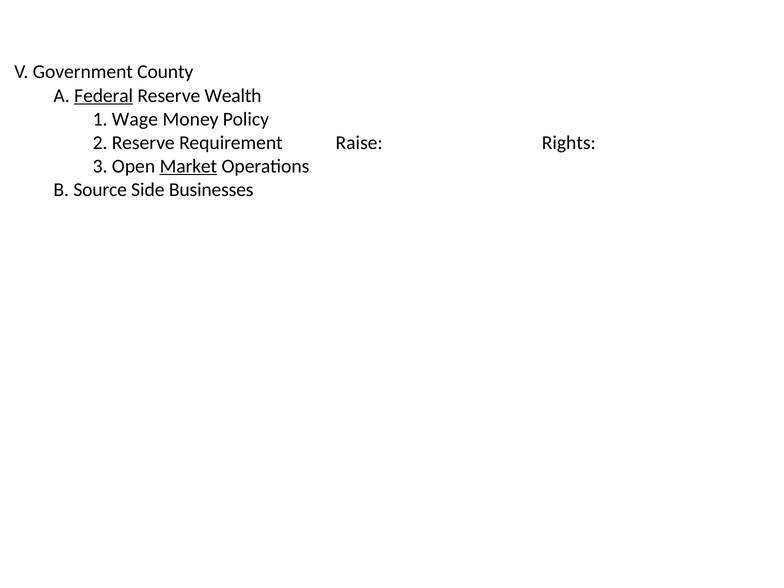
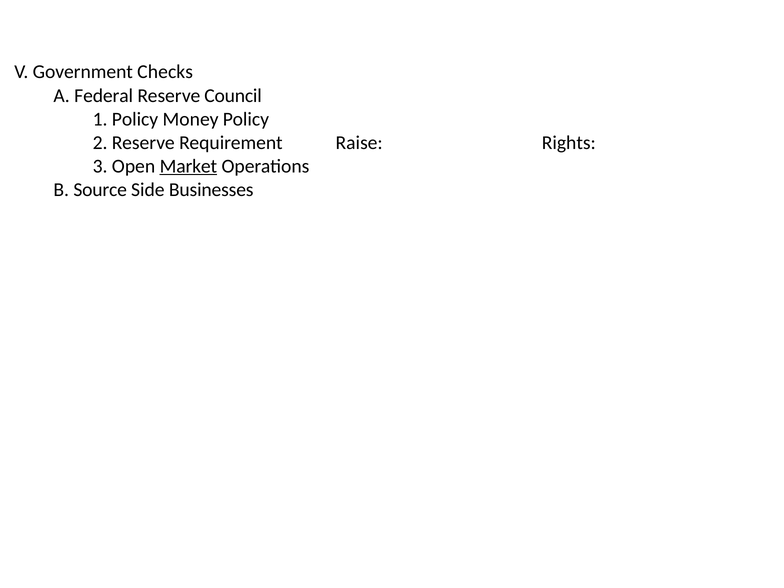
County: County -> Checks
Federal underline: present -> none
Wealth: Wealth -> Council
1 Wage: Wage -> Policy
